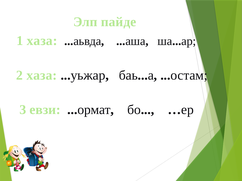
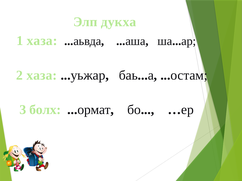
пайде: пайде -> дукха
евзи: евзи -> болх
